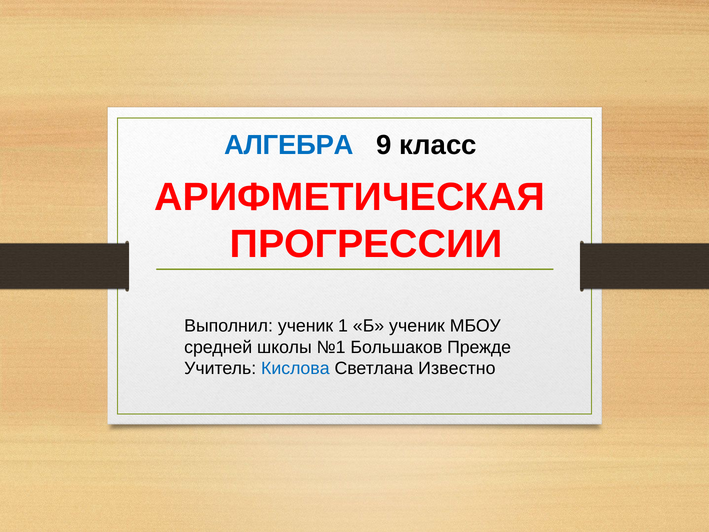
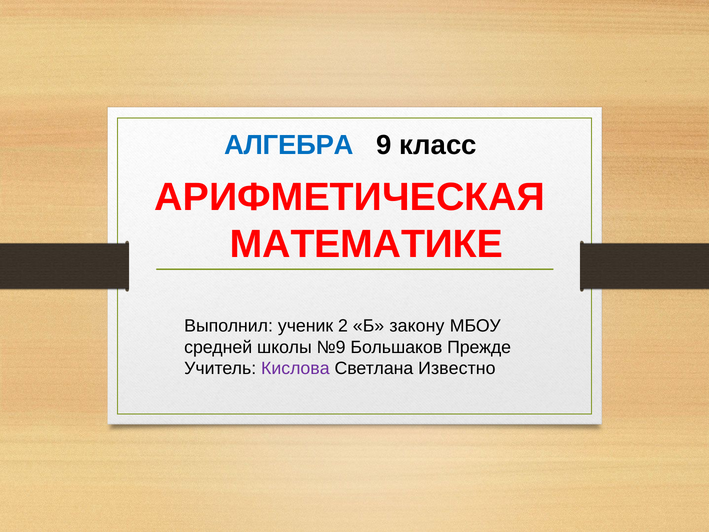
ПРОГРЕССИИ: ПРОГРЕССИИ -> МАТЕМАТИКЕ
1: 1 -> 2
Б ученик: ученик -> закону
№1: №1 -> №9
Кислова colour: blue -> purple
